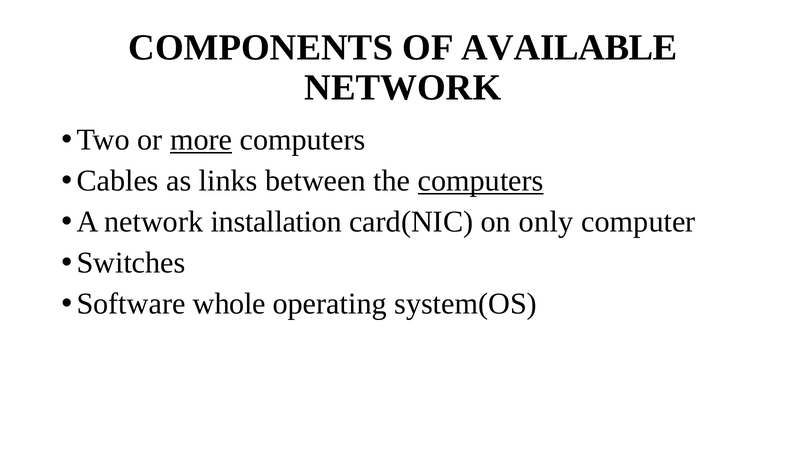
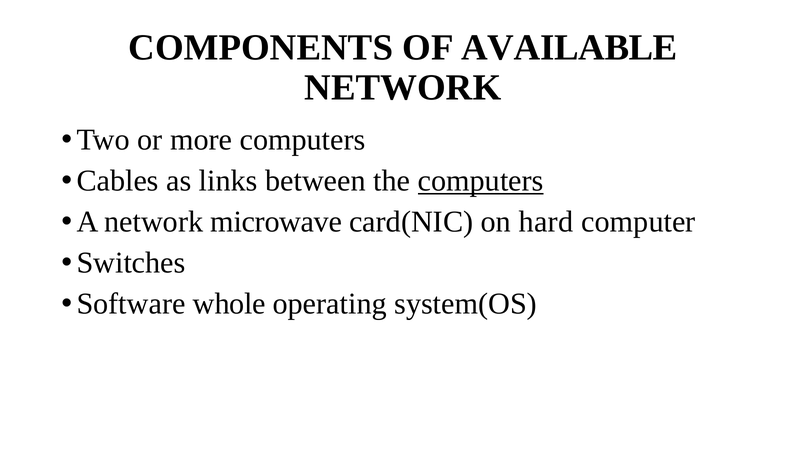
more underline: present -> none
installation: installation -> microwave
only: only -> hard
